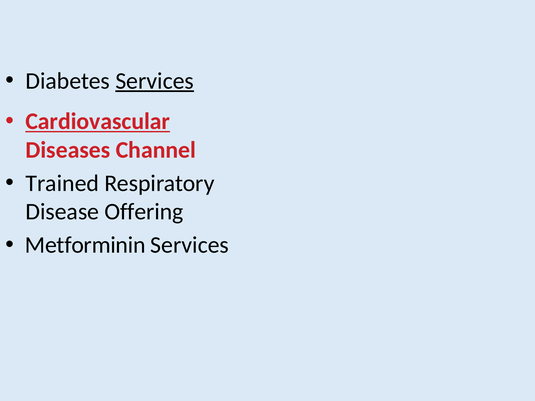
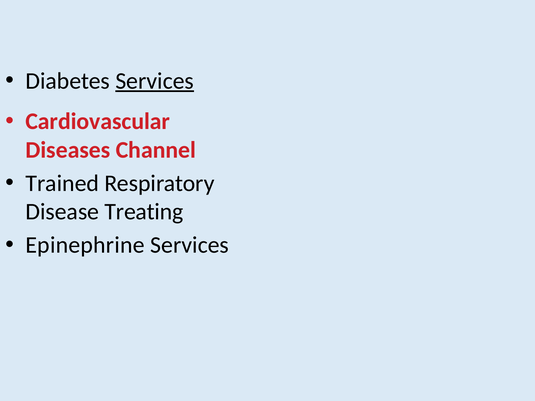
Cardiovascular underline: present -> none
Offering: Offering -> Treating
Metforminin: Metforminin -> Epinephrine
